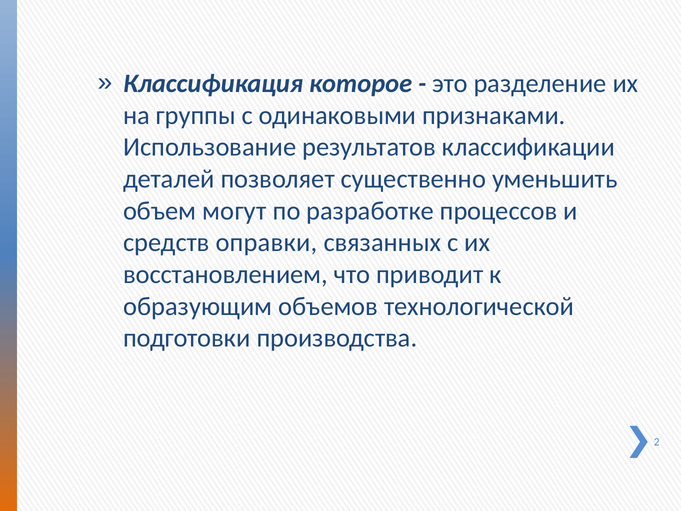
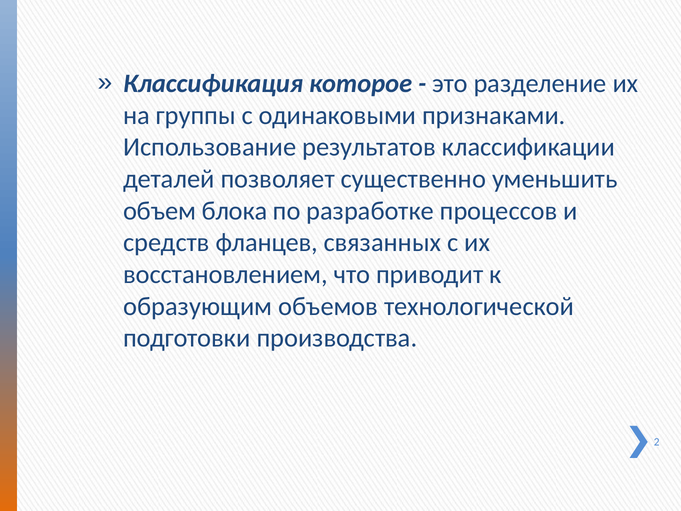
могут: могут -> блока
оправки: оправки -> фланцев
